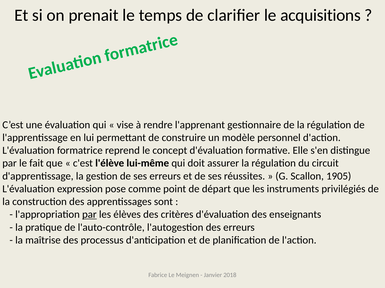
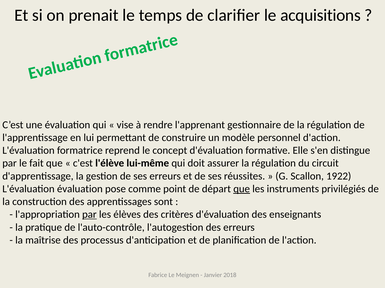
1905: 1905 -> 1922
L'évaluation expression: expression -> évaluation
que at (242, 189) underline: none -> present
